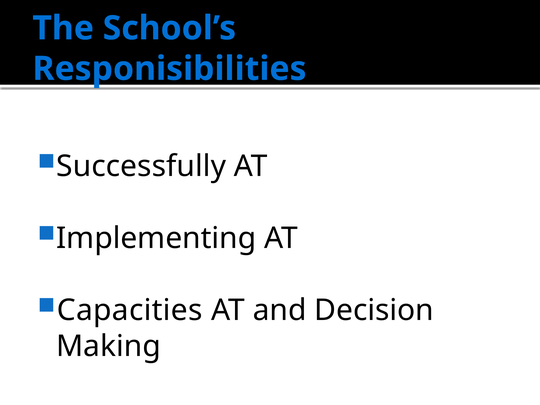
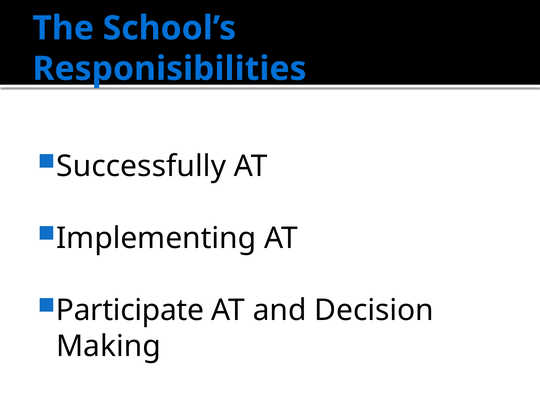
Capacities: Capacities -> Participate
